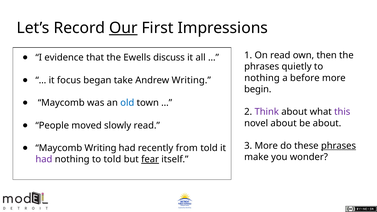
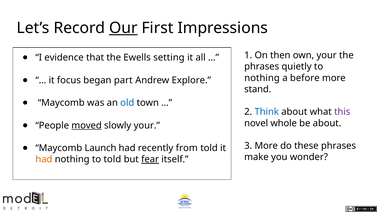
discuss: discuss -> setting
On read: read -> then
own then: then -> your
take: take -> part
Andrew Writing: Writing -> Explore
begin: begin -> stand
Think colour: purple -> blue
moved underline: none -> present
slowly read: read -> your
novel about: about -> whole
Maycomb Writing: Writing -> Launch
phrases at (338, 146) underline: present -> none
had at (44, 159) colour: purple -> orange
